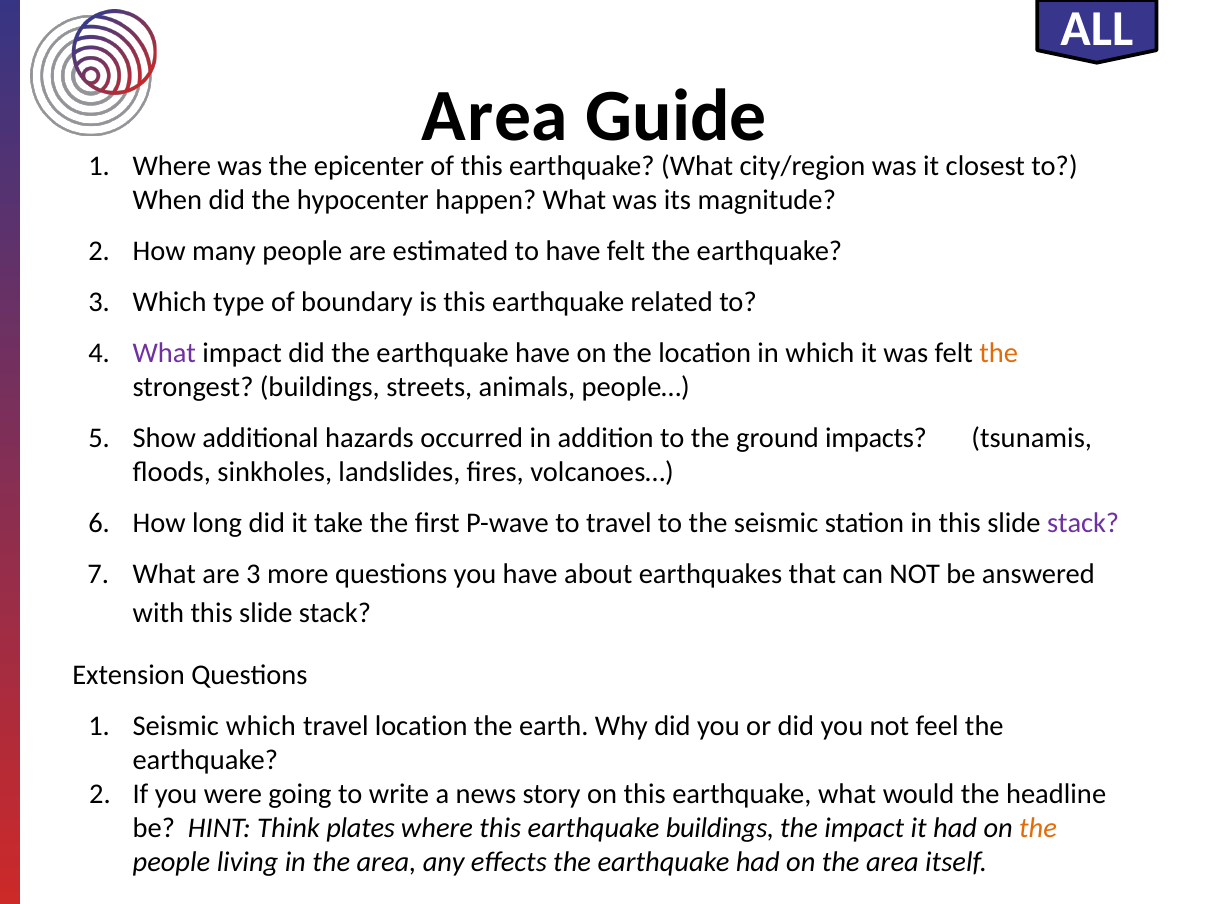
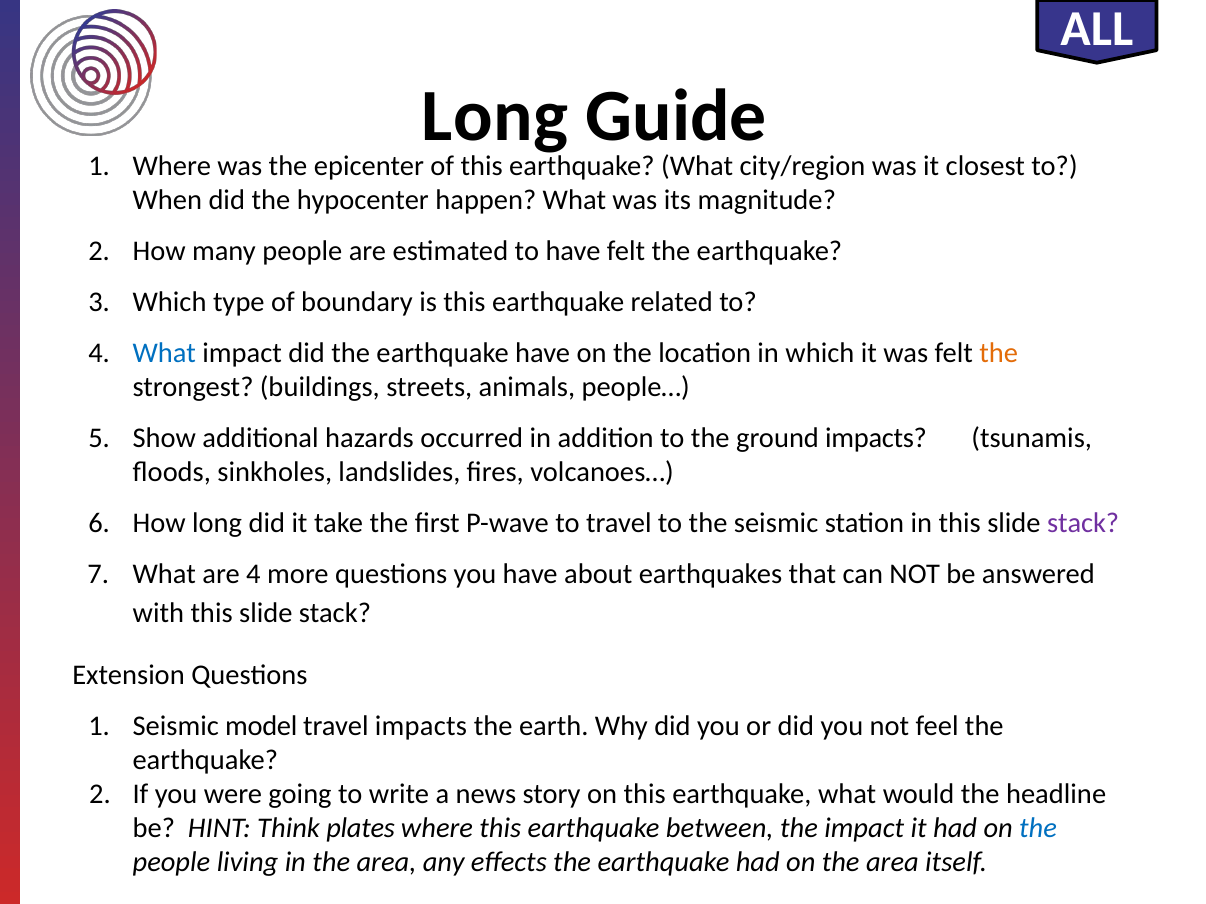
Area at (495, 117): Area -> Long
What at (164, 353) colour: purple -> blue
are 3: 3 -> 4
Seismic which: which -> model
travel location: location -> impacts
earthquake buildings: buildings -> between
the at (1038, 829) colour: orange -> blue
